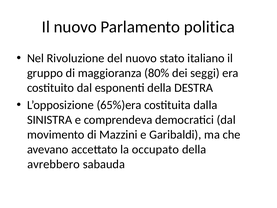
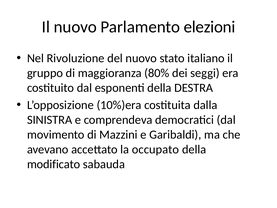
politica: politica -> elezioni
65%)era: 65%)era -> 10%)era
avrebbero: avrebbero -> modificato
